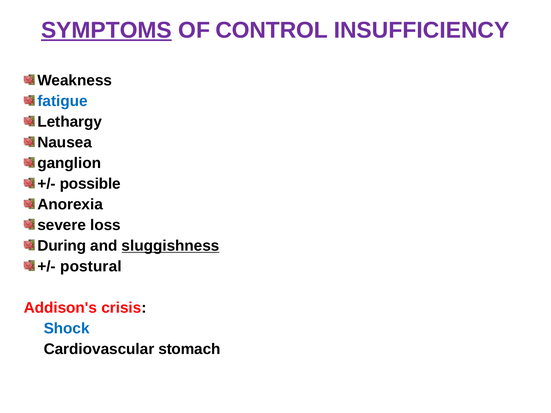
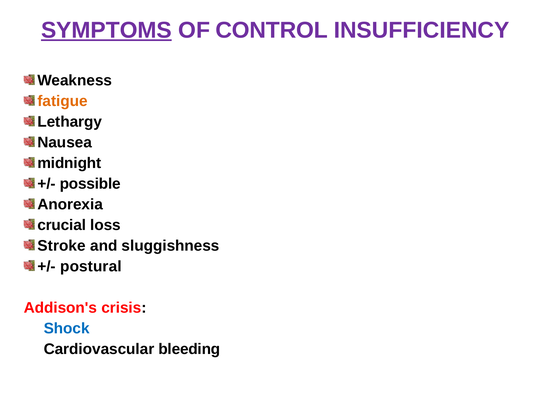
fatigue colour: blue -> orange
ganglion: ganglion -> midnight
severe: severe -> crucial
During: During -> Stroke
sluggishness underline: present -> none
stomach: stomach -> bleeding
